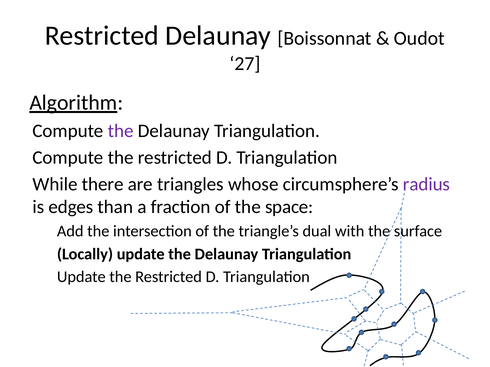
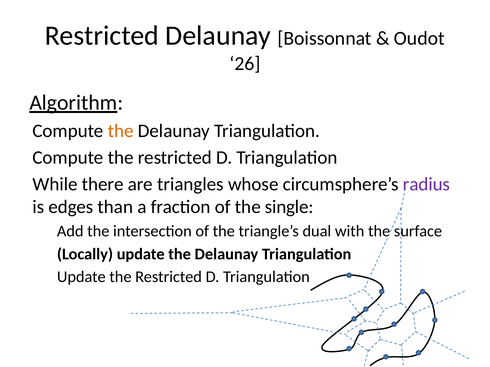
27: 27 -> 26
the at (121, 131) colour: purple -> orange
space: space -> single
